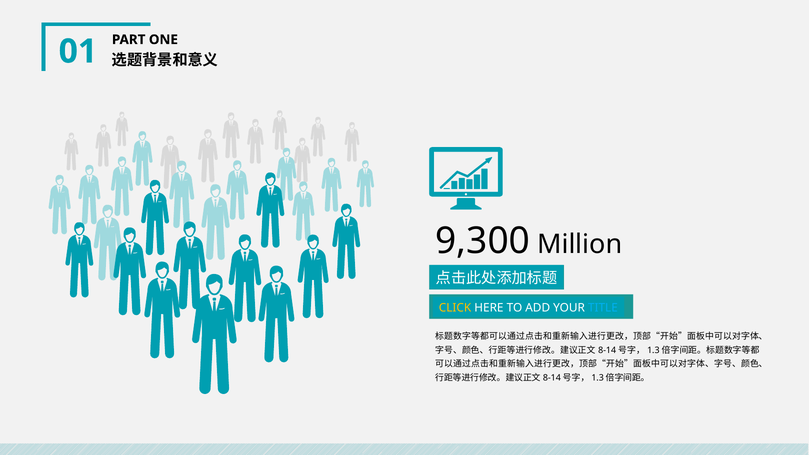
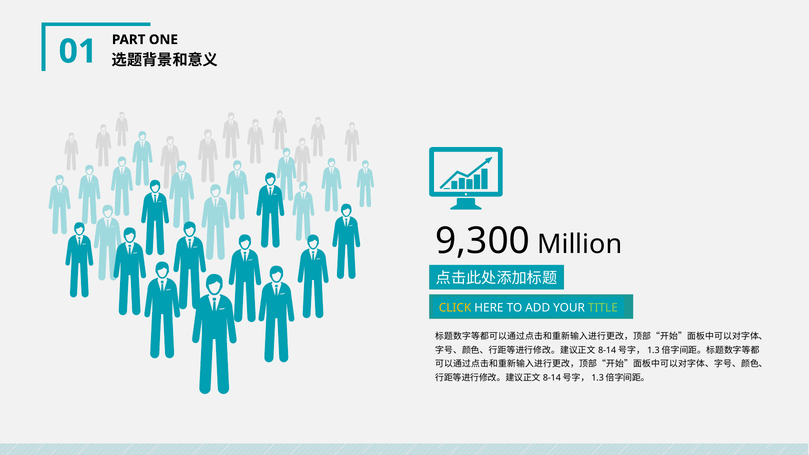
TITLE colour: light blue -> light green
